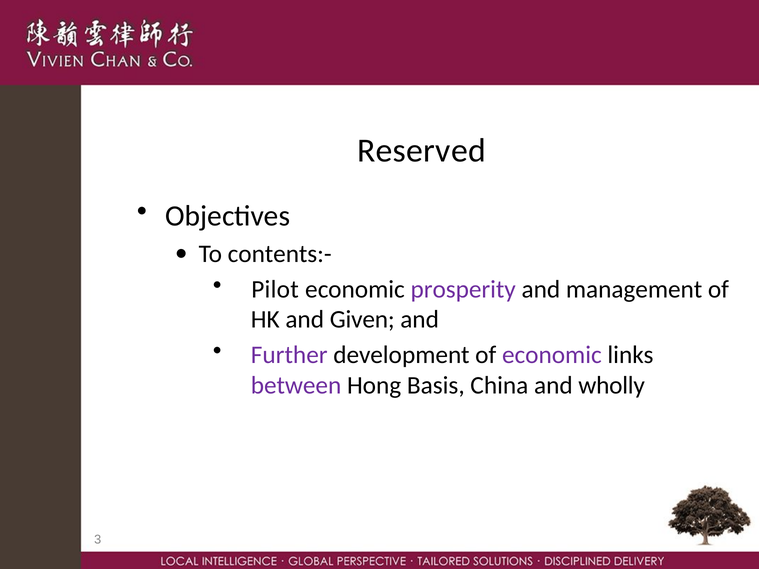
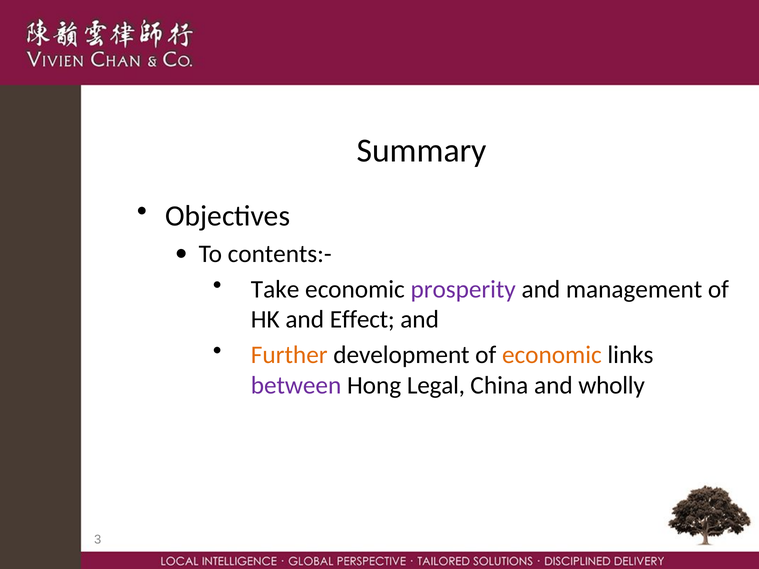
Reserved: Reserved -> Summary
Pilot: Pilot -> Take
Given: Given -> Effect
Further colour: purple -> orange
economic at (552, 355) colour: purple -> orange
Basis: Basis -> Legal
